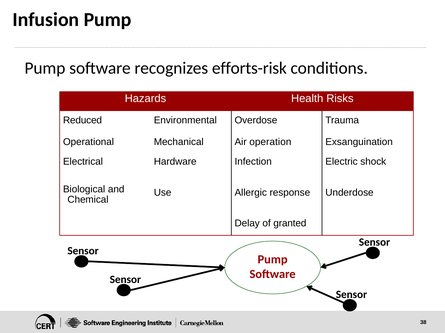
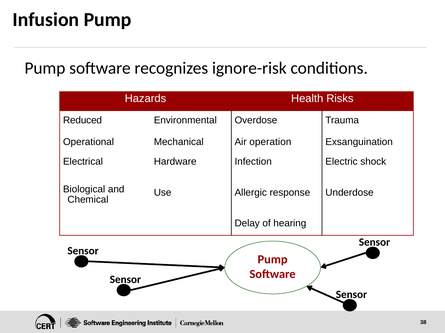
efforts-risk: efforts-risk -> ignore-risk
granted: granted -> hearing
